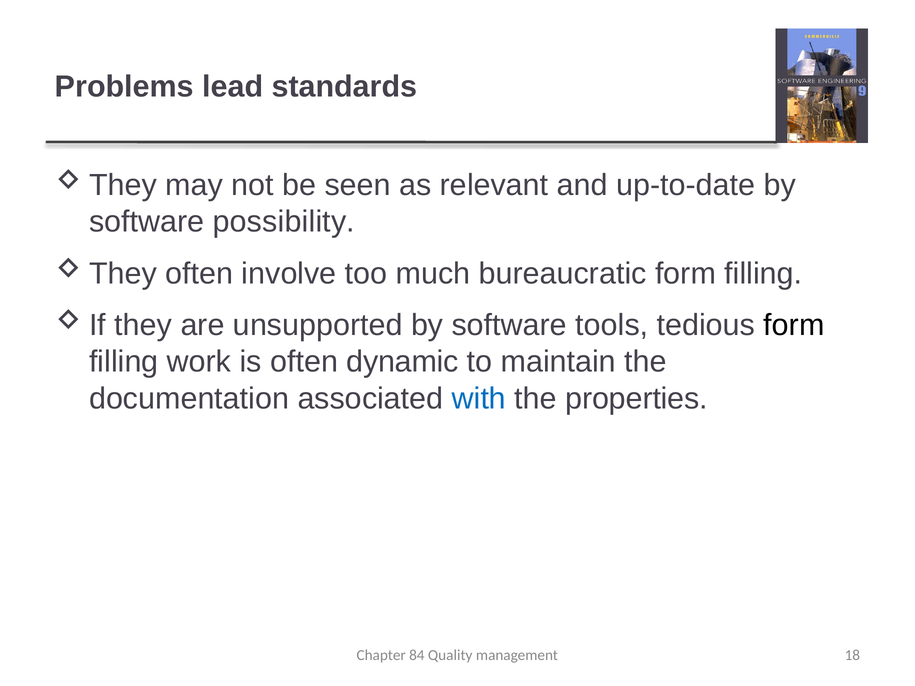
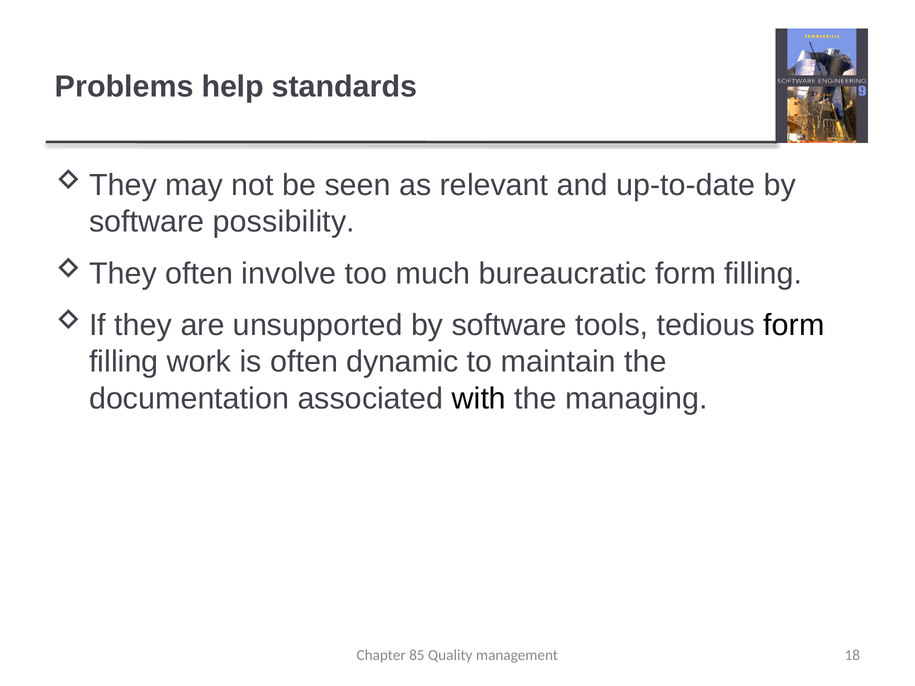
lead: lead -> help
with colour: blue -> black
properties: properties -> managing
84: 84 -> 85
